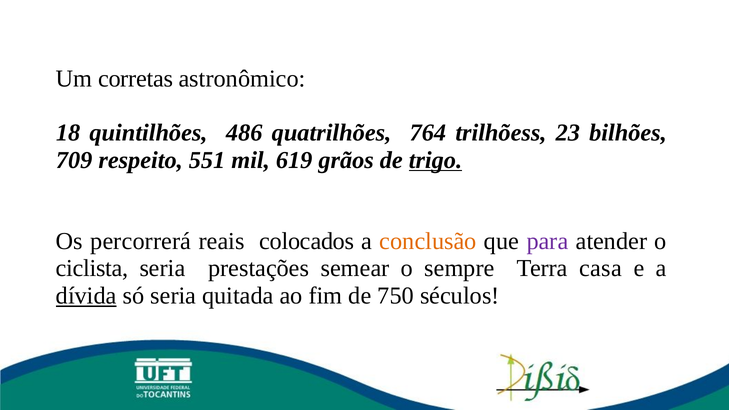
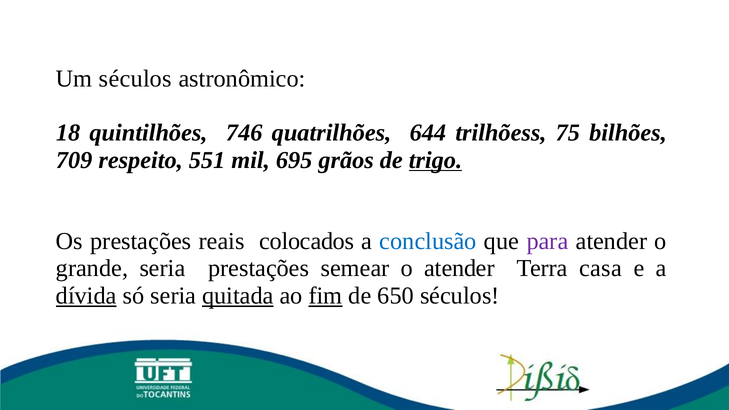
Um corretas: corretas -> séculos
486: 486 -> 746
764: 764 -> 644
23: 23 -> 75
619: 619 -> 695
Os percorrerá: percorrerá -> prestações
conclusão colour: orange -> blue
ciclista: ciclista -> grande
o sempre: sempre -> atender
quitada underline: none -> present
fim underline: none -> present
750: 750 -> 650
